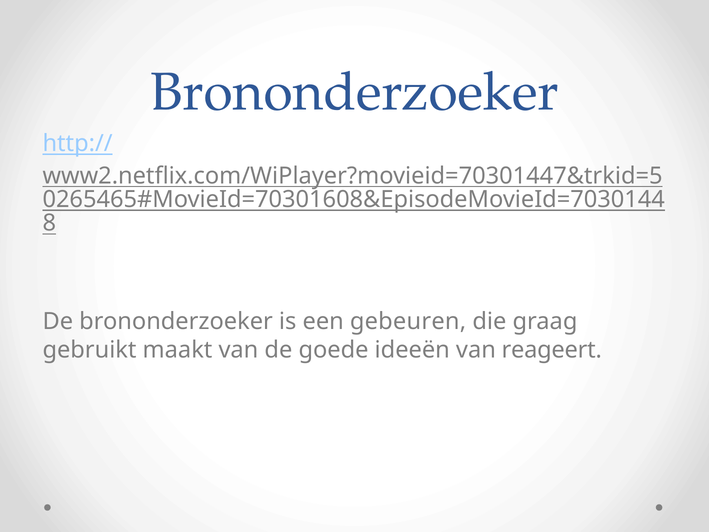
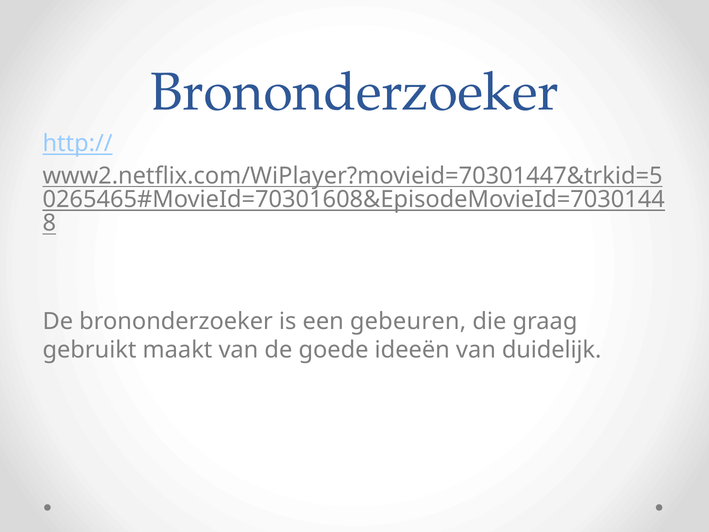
reageert: reageert -> duidelijk
